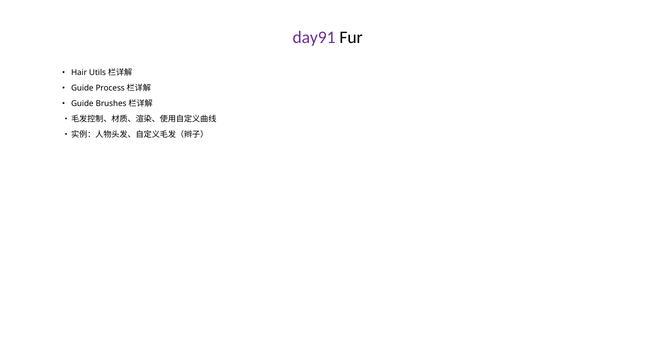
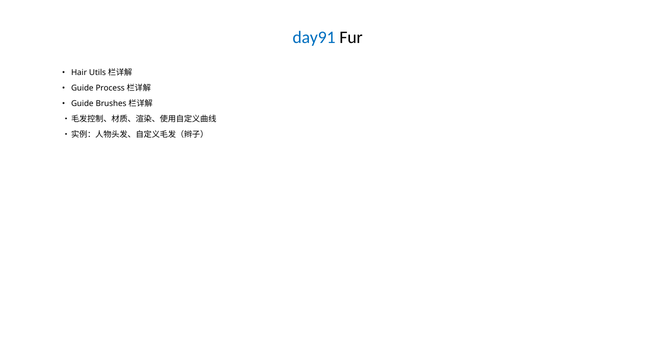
day91 colour: purple -> blue
